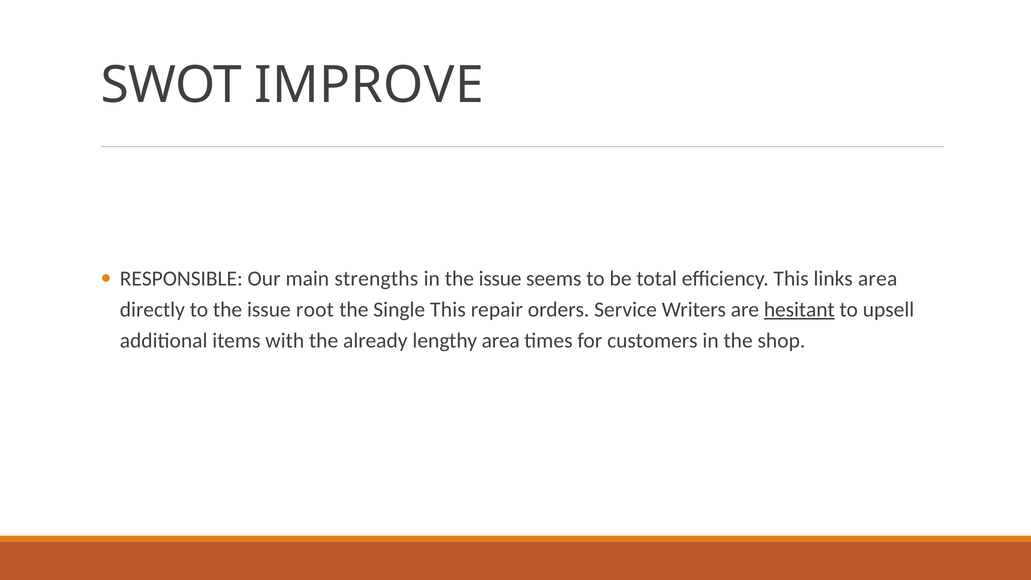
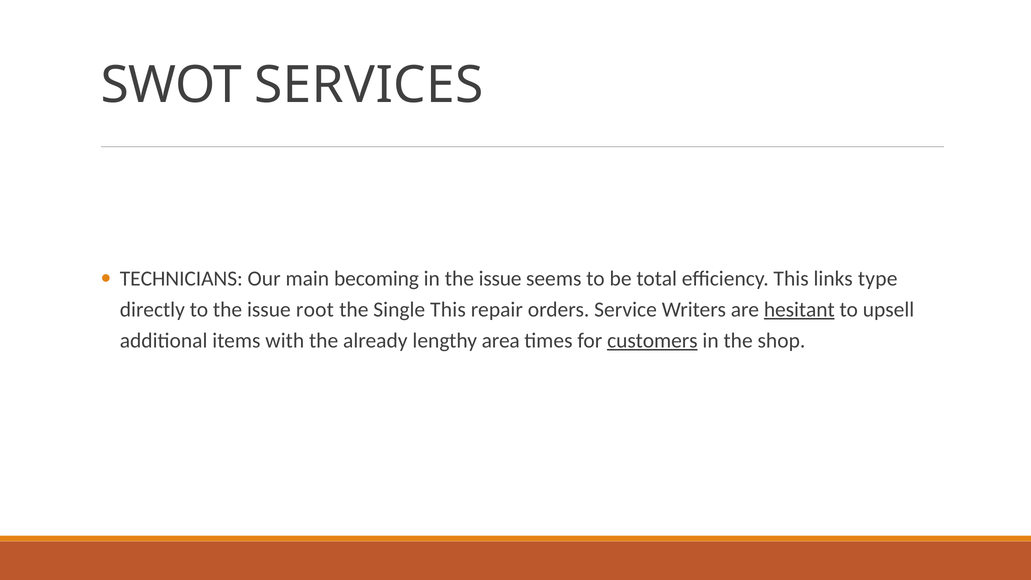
IMPROVE: IMPROVE -> SERVICES
RESPONSIBLE: RESPONSIBLE -> TECHNICIANS
strengths: strengths -> becoming
links area: area -> type
customers underline: none -> present
